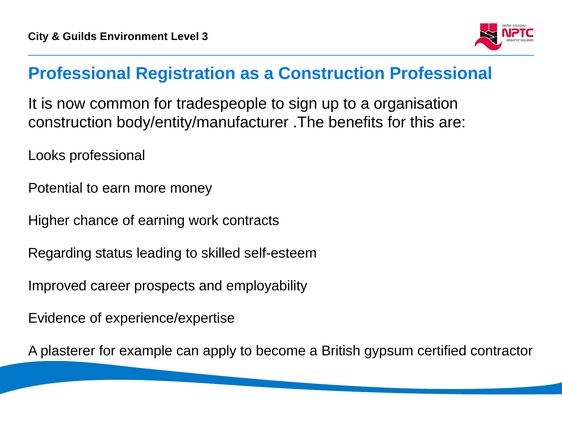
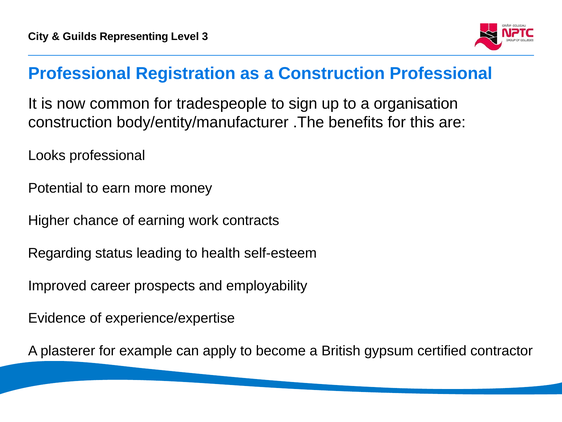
Environment: Environment -> Representing
skilled: skilled -> health
